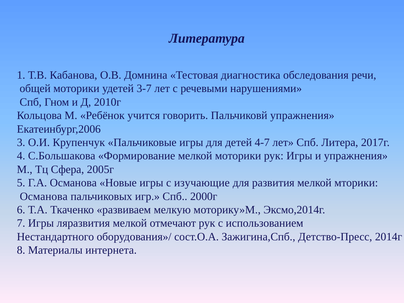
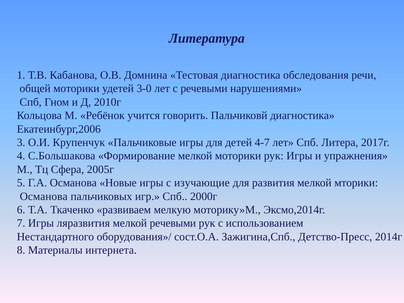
3-7: 3-7 -> 3-0
Пальчиковй упражнения: упражнения -> диагностика
мелкой отмечают: отмечают -> речевыми
